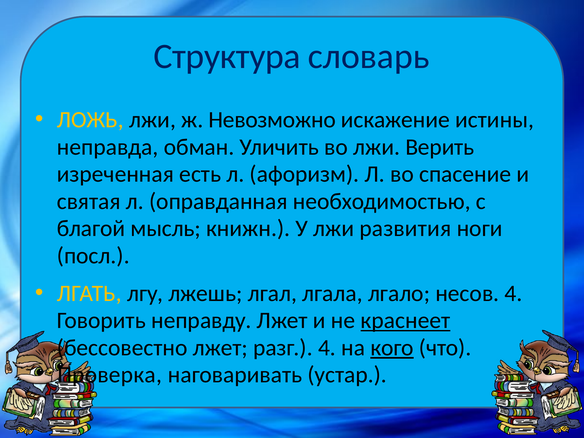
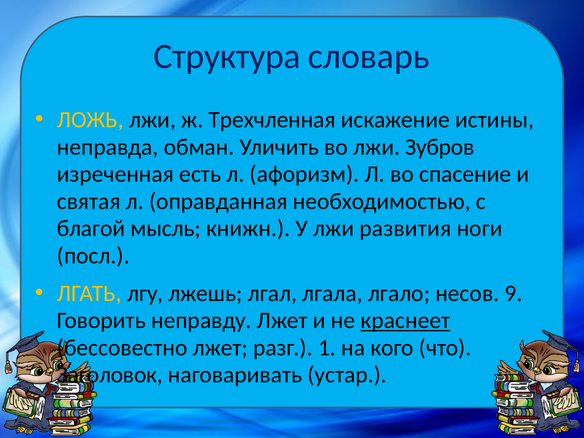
Невозможно: Невозможно -> Трехчленная
Верить: Верить -> Зубров
несов 4: 4 -> 9
разг 4: 4 -> 1
кого underline: present -> none
Проверка: Проверка -> Заголовок
